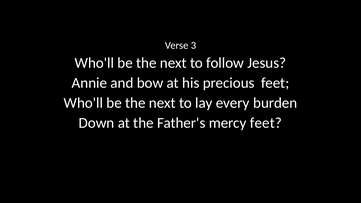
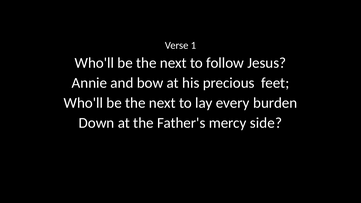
3: 3 -> 1
mercy feet: feet -> side
